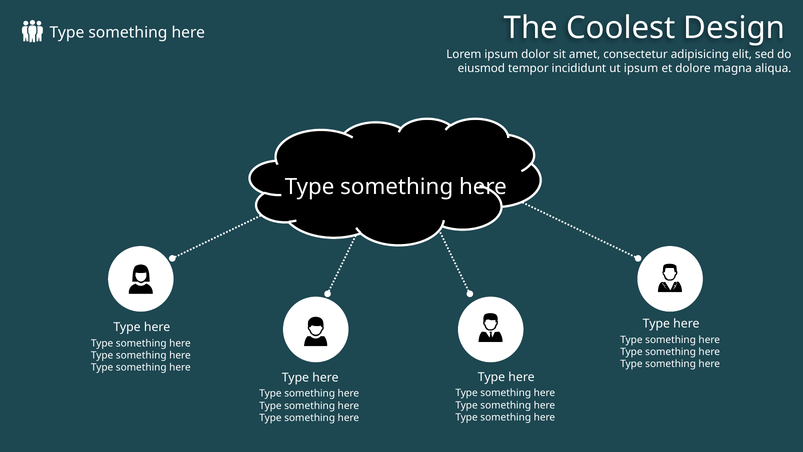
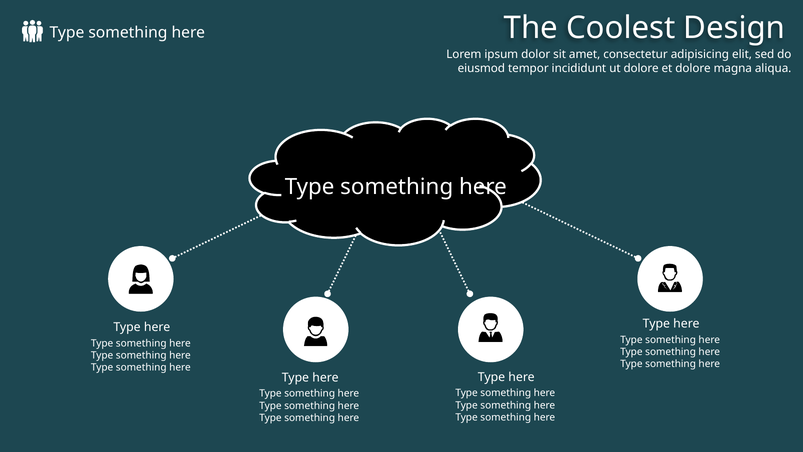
ut ipsum: ipsum -> dolore
